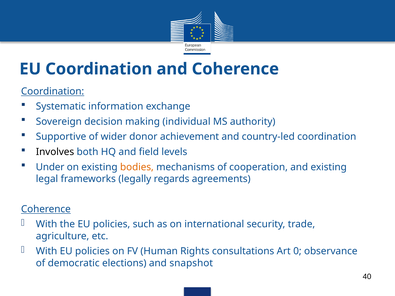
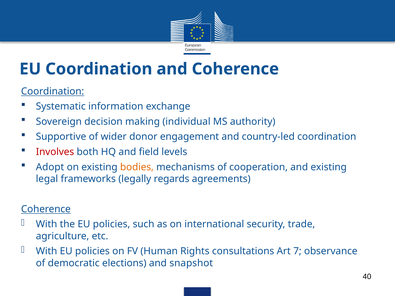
achievement: achievement -> engagement
Involves colour: black -> red
Under: Under -> Adopt
0: 0 -> 7
